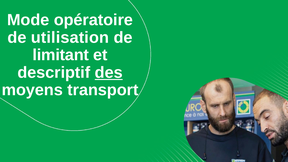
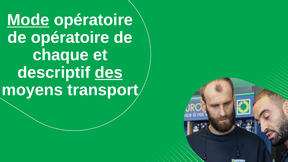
Mode underline: none -> present
de utilisation: utilisation -> opératoire
limitant: limitant -> chaque
